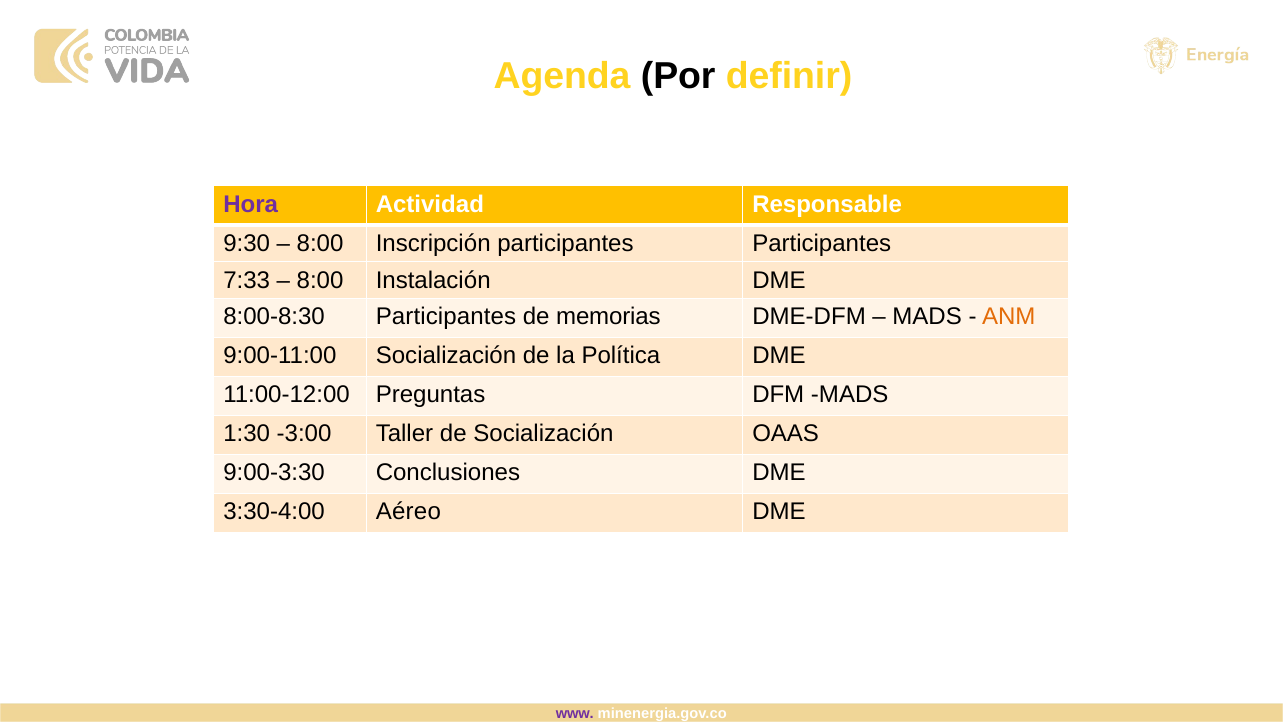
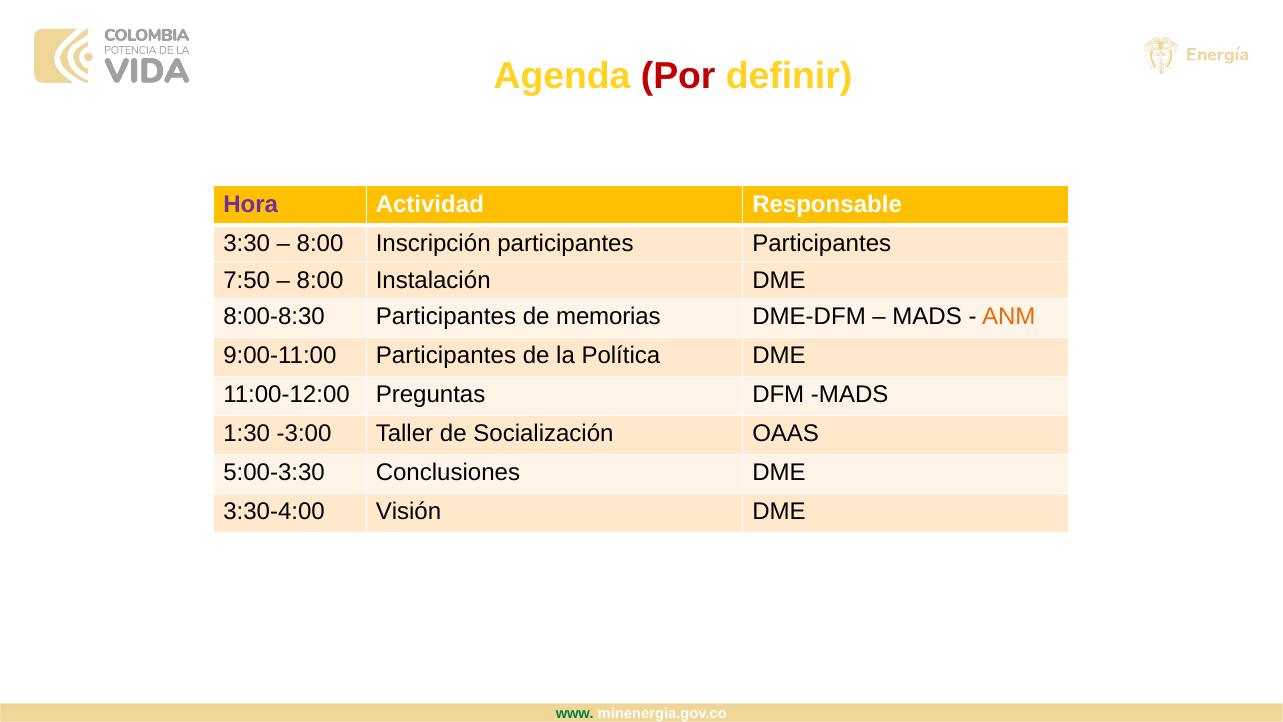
Por colour: black -> red
9:30: 9:30 -> 3:30
7:33: 7:33 -> 7:50
9:00-11:00 Socialización: Socialización -> Participantes
9:00-3:30: 9:00-3:30 -> 5:00-3:30
Aéreo: Aéreo -> Visión
www colour: purple -> green
